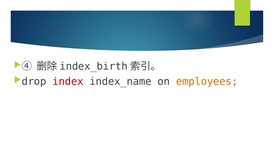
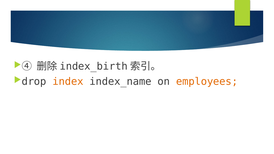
index colour: red -> orange
